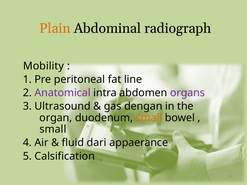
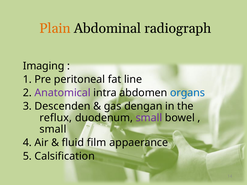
Mobility: Mobility -> Imaging
organs colour: purple -> blue
Ultrasound: Ultrasound -> Descenden
organ: organ -> reflux
small at (149, 118) colour: orange -> purple
dari: dari -> film
